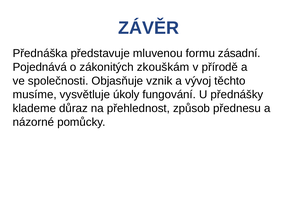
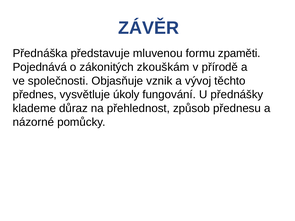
zásadní: zásadní -> zpaměti
musíme: musíme -> přednes
